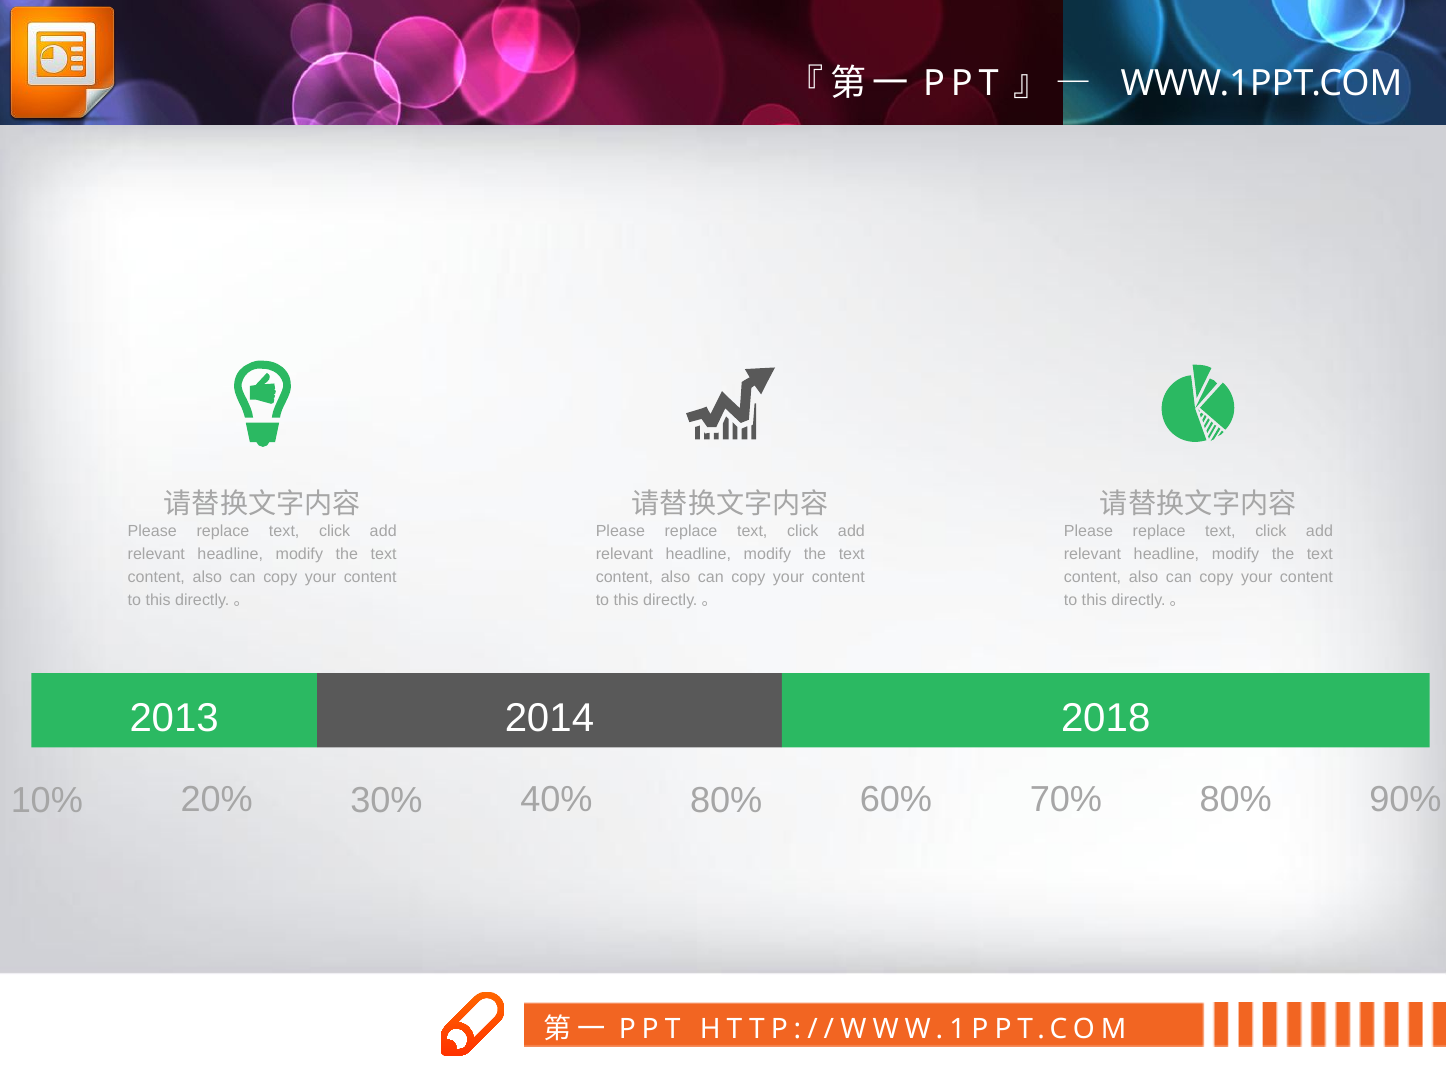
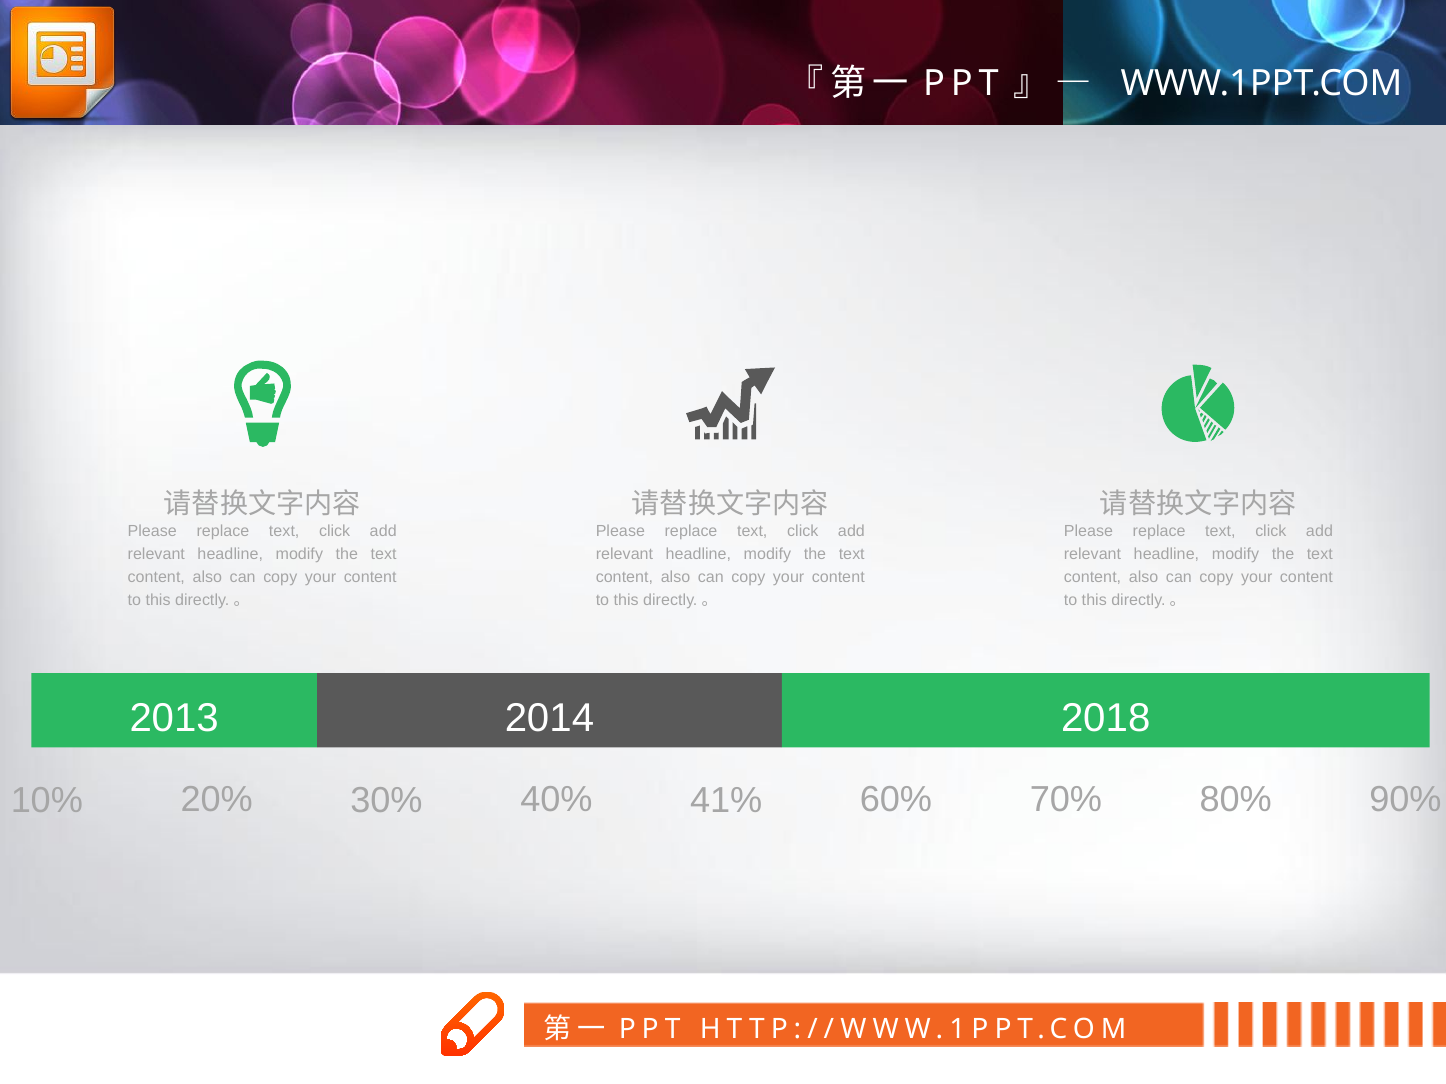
40% 80%: 80% -> 41%
